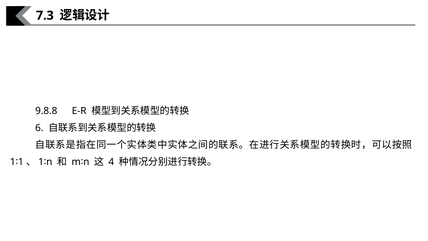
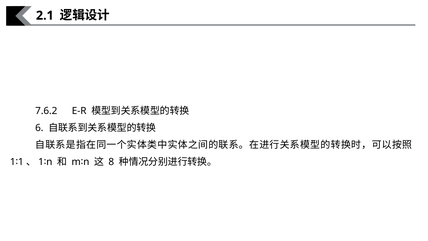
7.3: 7.3 -> 2.1
9.8.8: 9.8.8 -> 7.6.2
4: 4 -> 8
